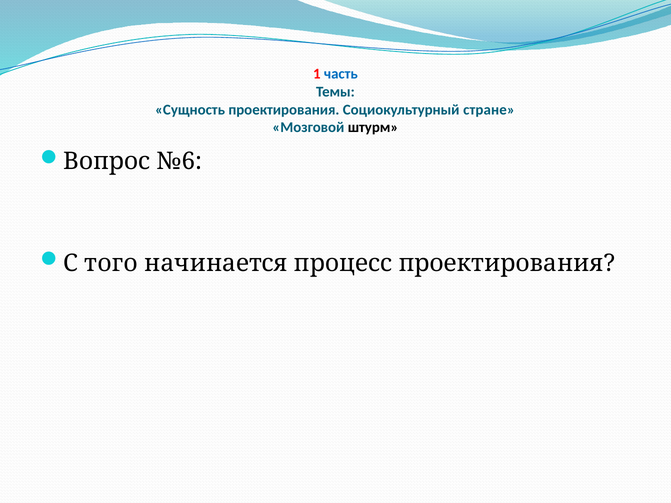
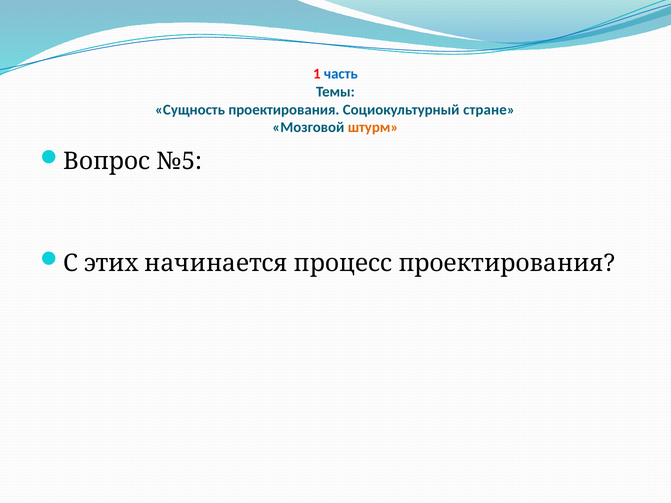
штурм colour: black -> orange
№6: №6 -> №5
того: того -> этих
